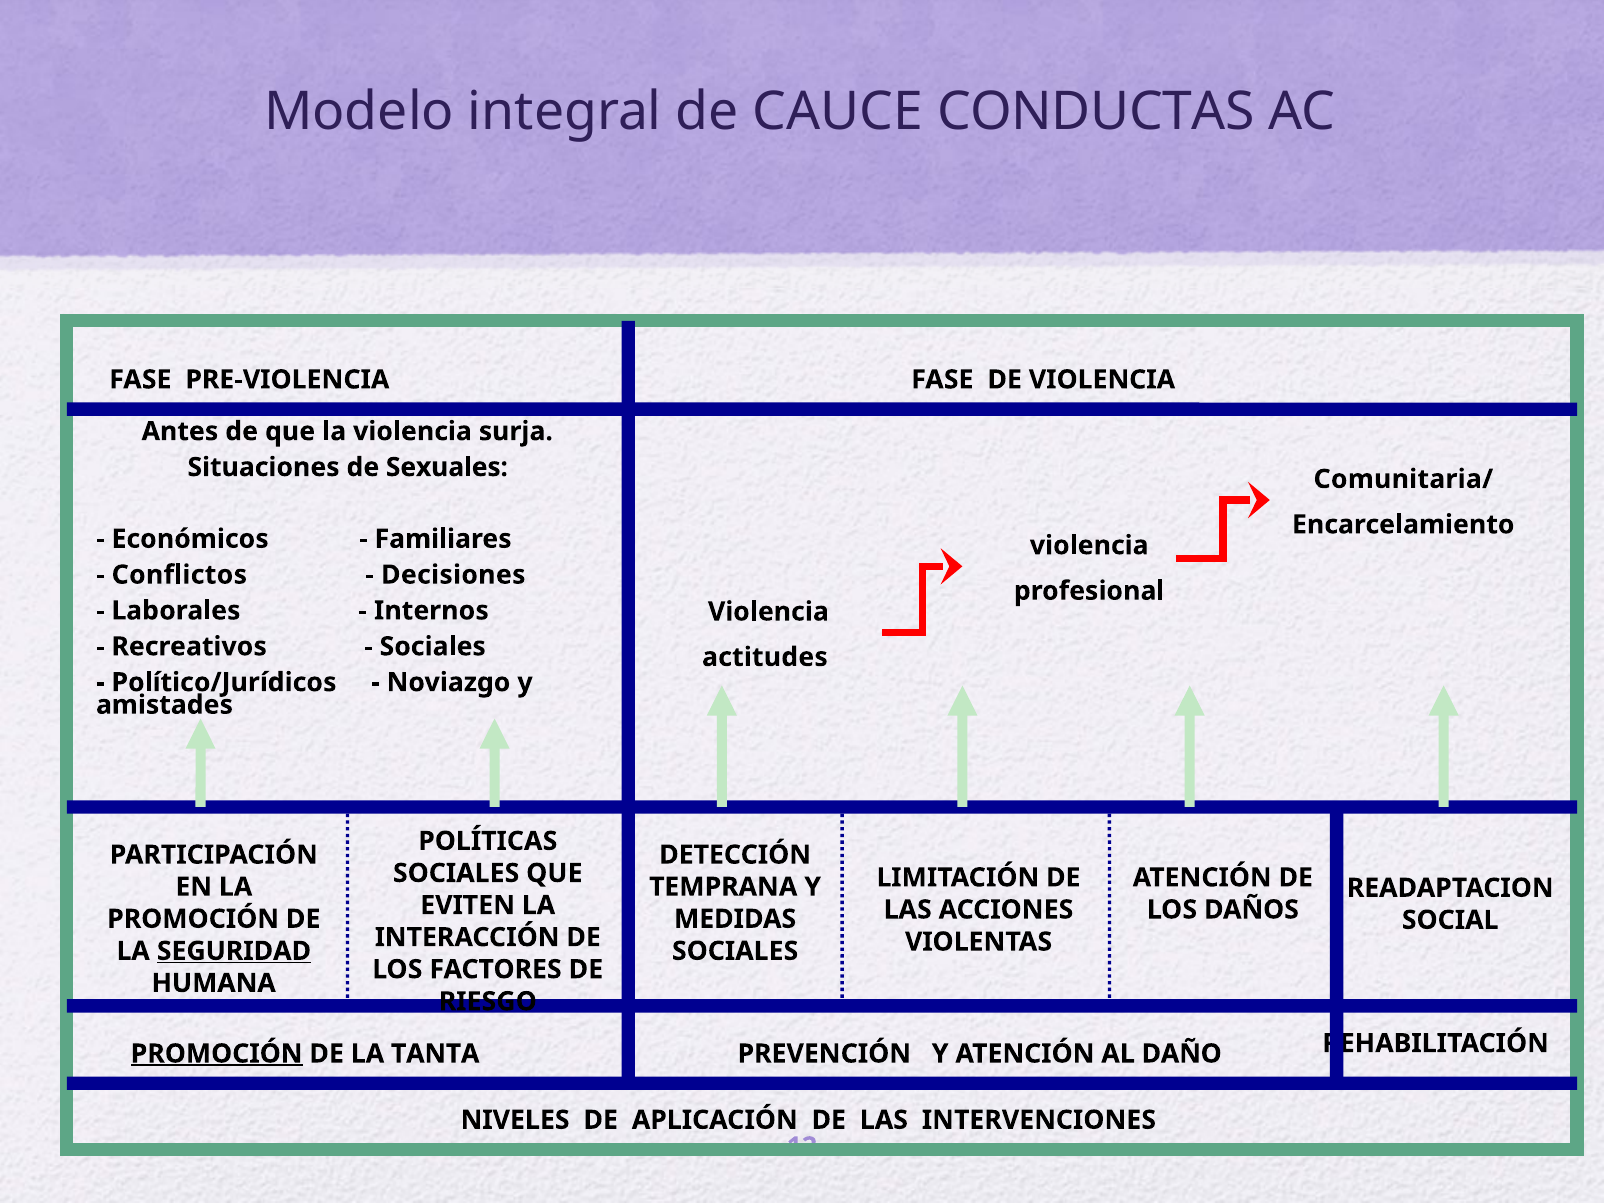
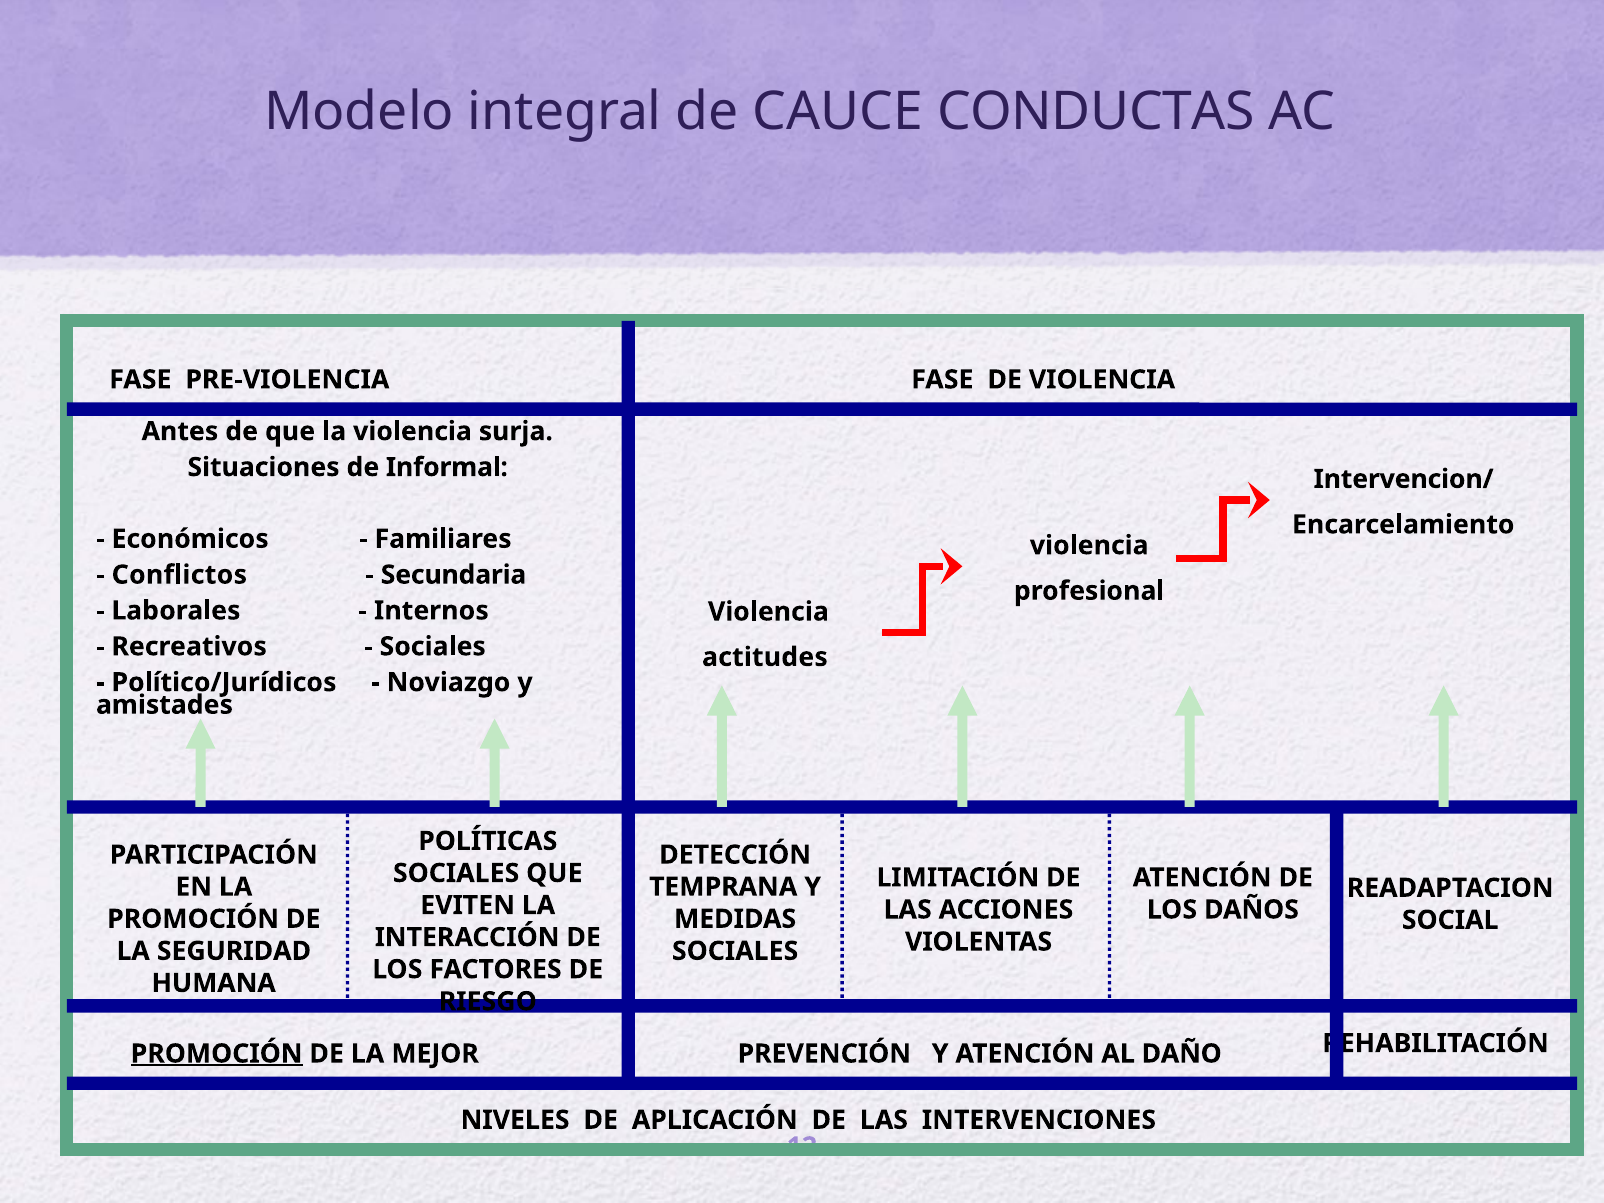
Sexuales: Sexuales -> Informal
Comunitaria/: Comunitaria/ -> Intervencion/
Decisiones: Decisiones -> Secundaria
SEGURIDAD underline: present -> none
TANTA: TANTA -> MEJOR
